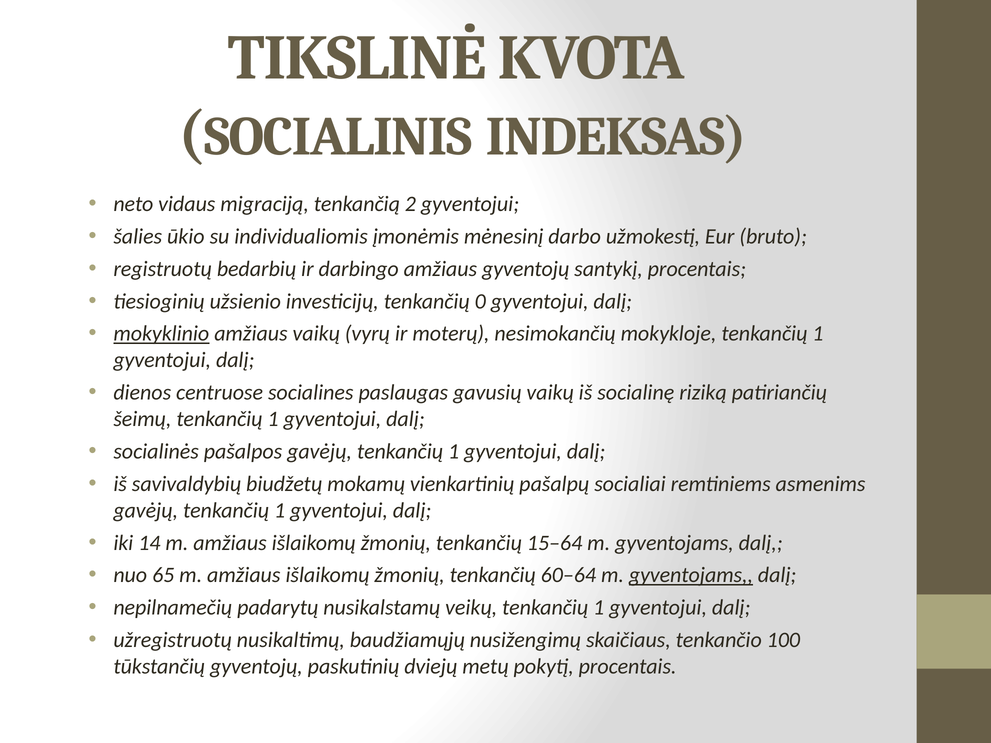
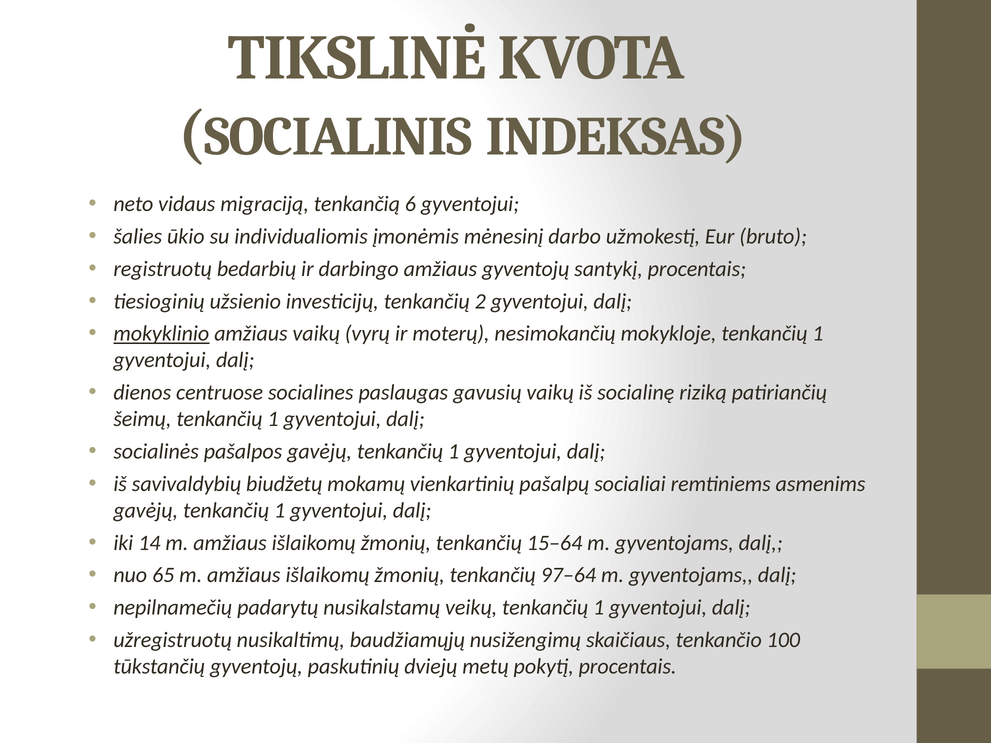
2: 2 -> 6
0: 0 -> 2
60–64: 60–64 -> 97–64
gyventojams at (691, 575) underline: present -> none
